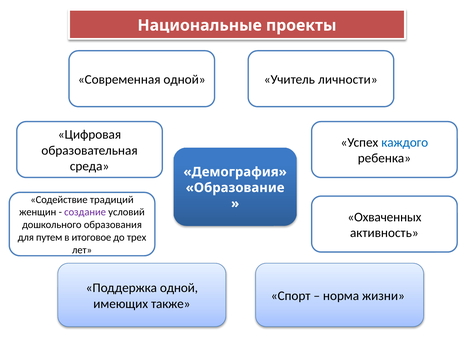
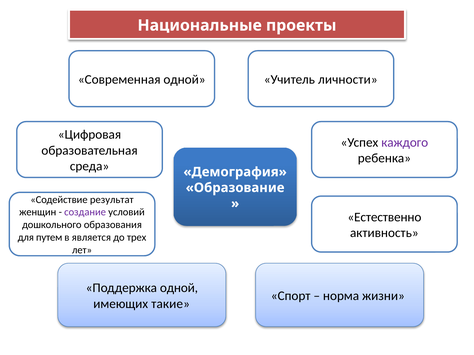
каждого colour: blue -> purple
традиций: традиций -> результат
Охваченных: Охваченных -> Естественно
итоговое: итоговое -> является
также: также -> такие
